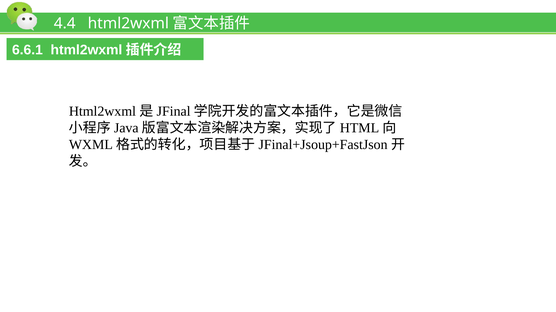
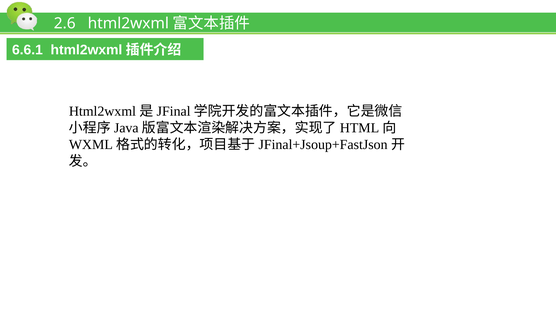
4.4: 4.4 -> 2.6
